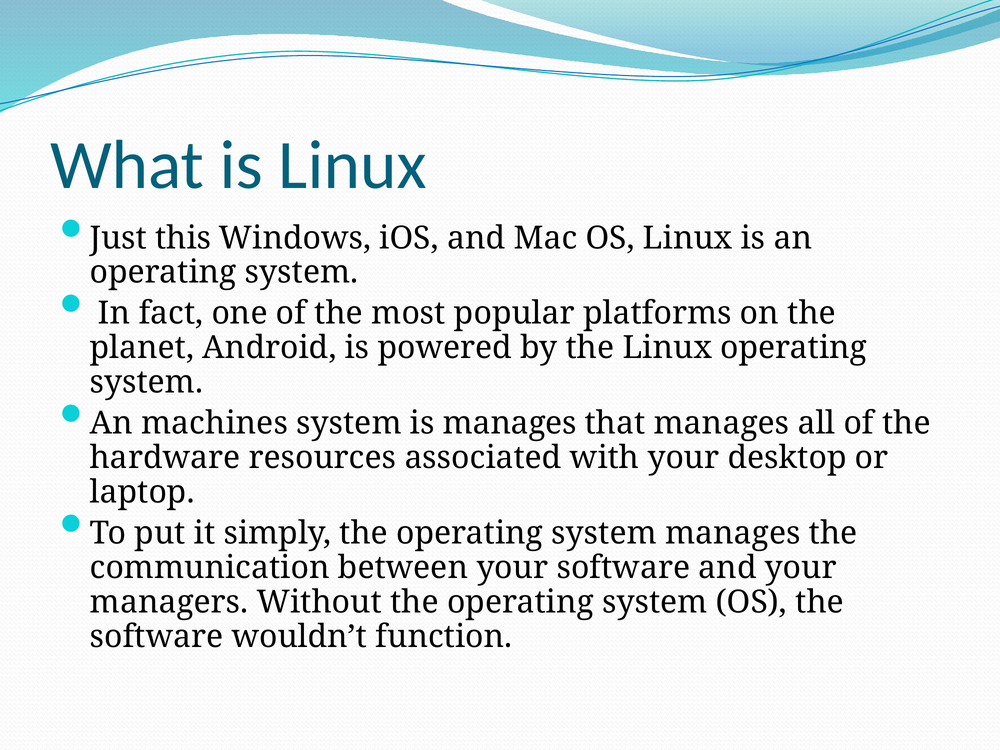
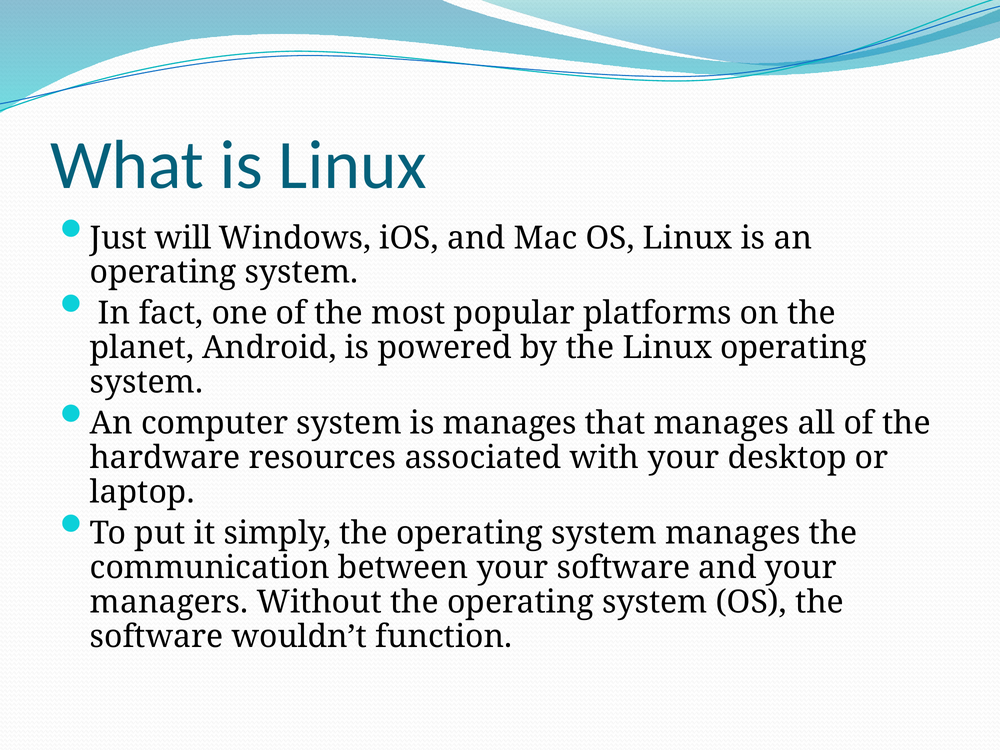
this: this -> will
machines: machines -> computer
